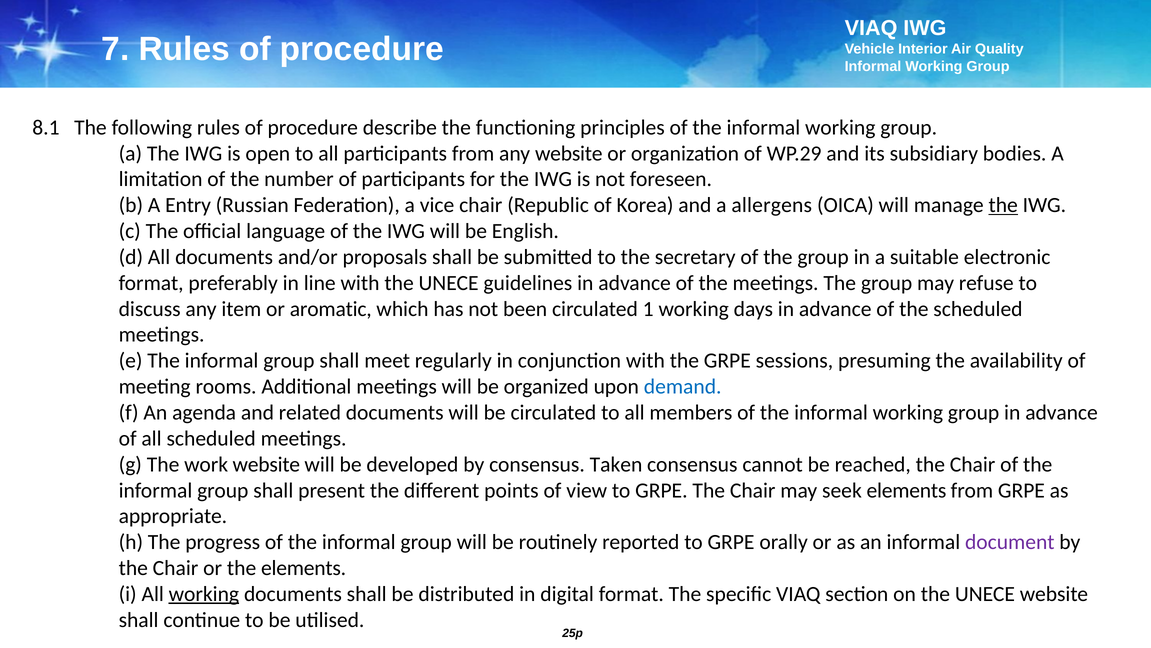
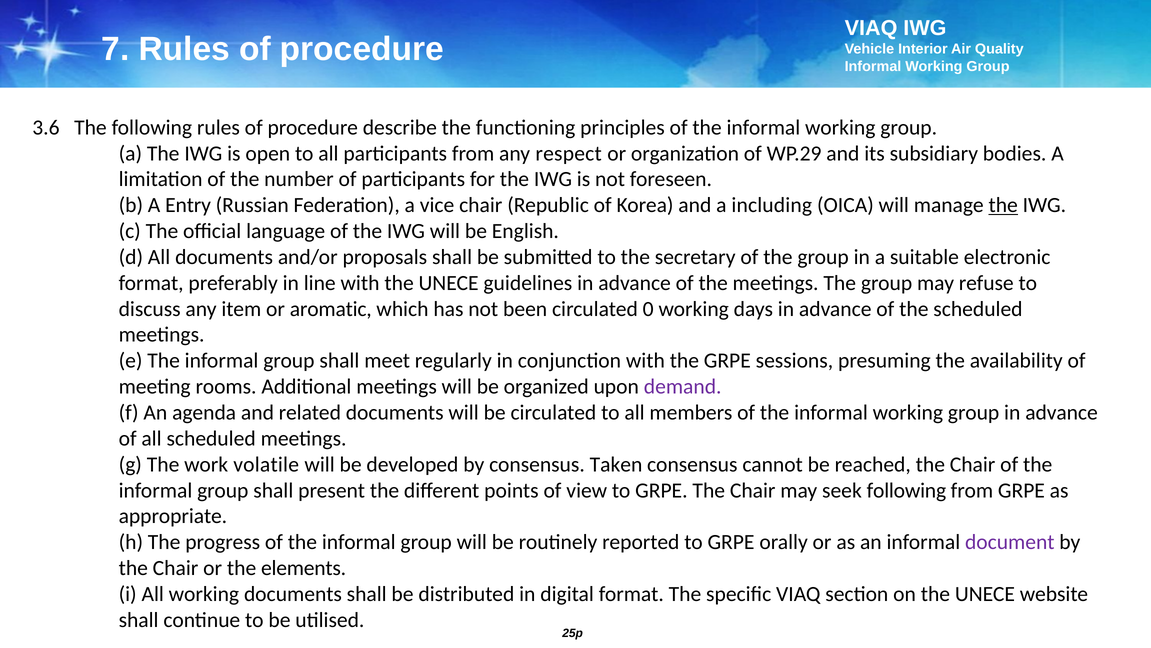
8.1: 8.1 -> 3.6
any website: website -> respect
allergens: allergens -> including
1: 1 -> 0
demand colour: blue -> purple
work website: website -> volatile
seek elements: elements -> following
working at (204, 594) underline: present -> none
